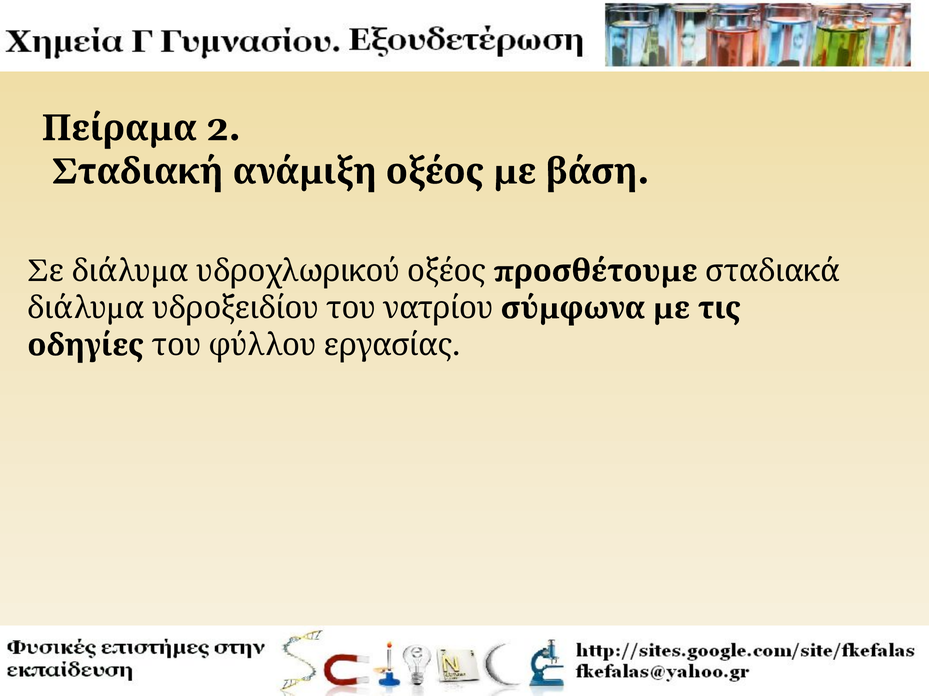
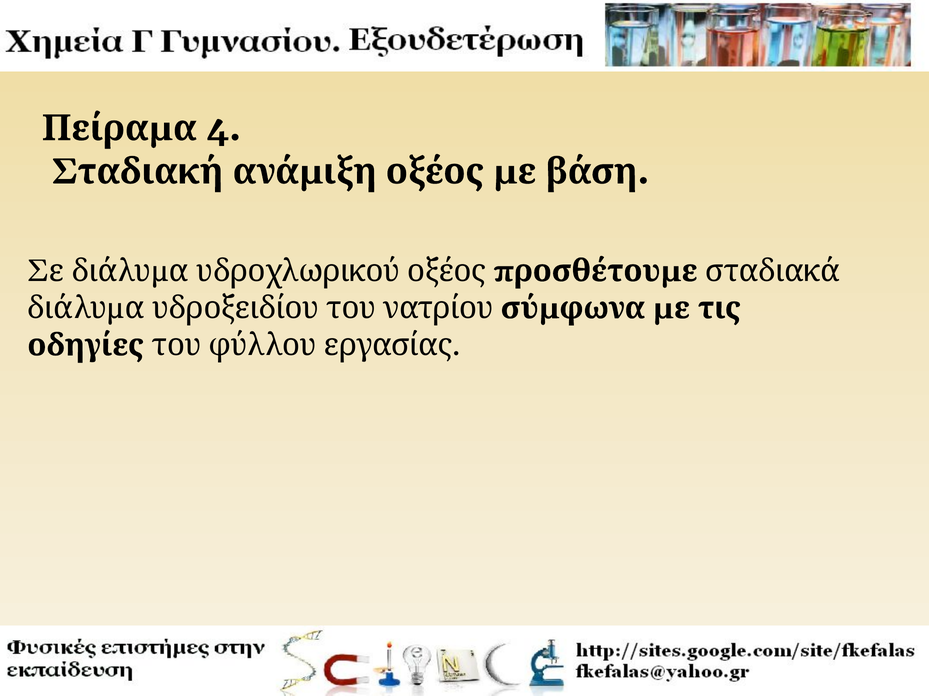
2: 2 -> 4
